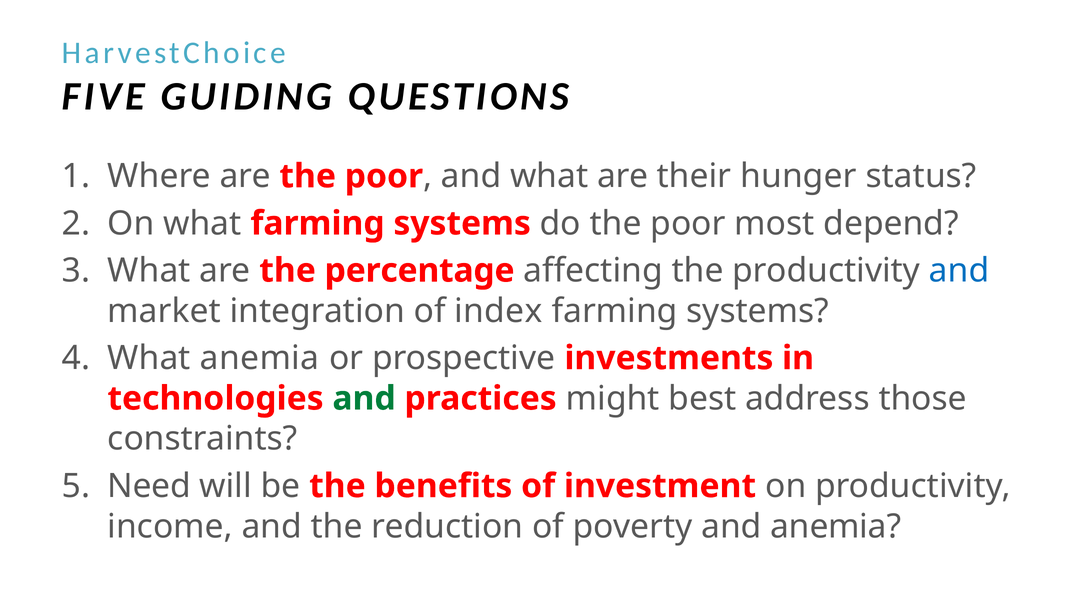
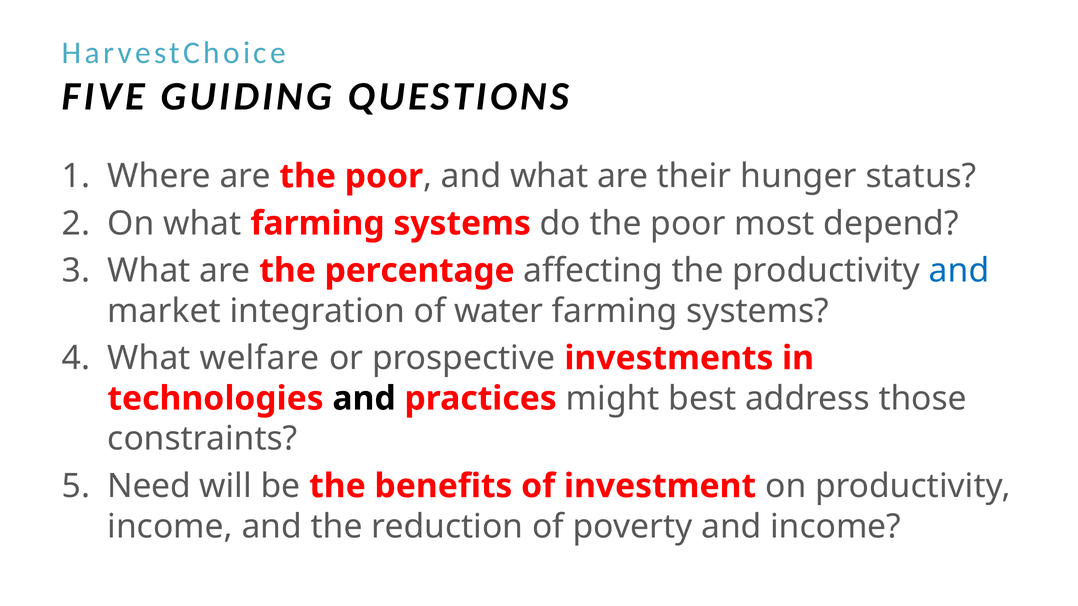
index: index -> water
What anemia: anemia -> welfare
and at (364, 399) colour: green -> black
and anemia: anemia -> income
